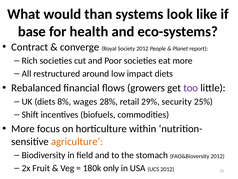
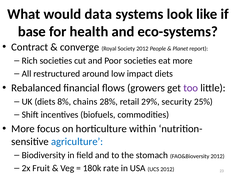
than: than -> data
wages: wages -> chains
agriculture colour: orange -> blue
only: only -> rate
